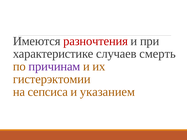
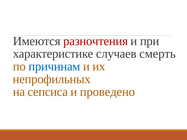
причинам colour: purple -> blue
гистерэктомии: гистерэктомии -> непрофильных
указанием: указанием -> проведено
